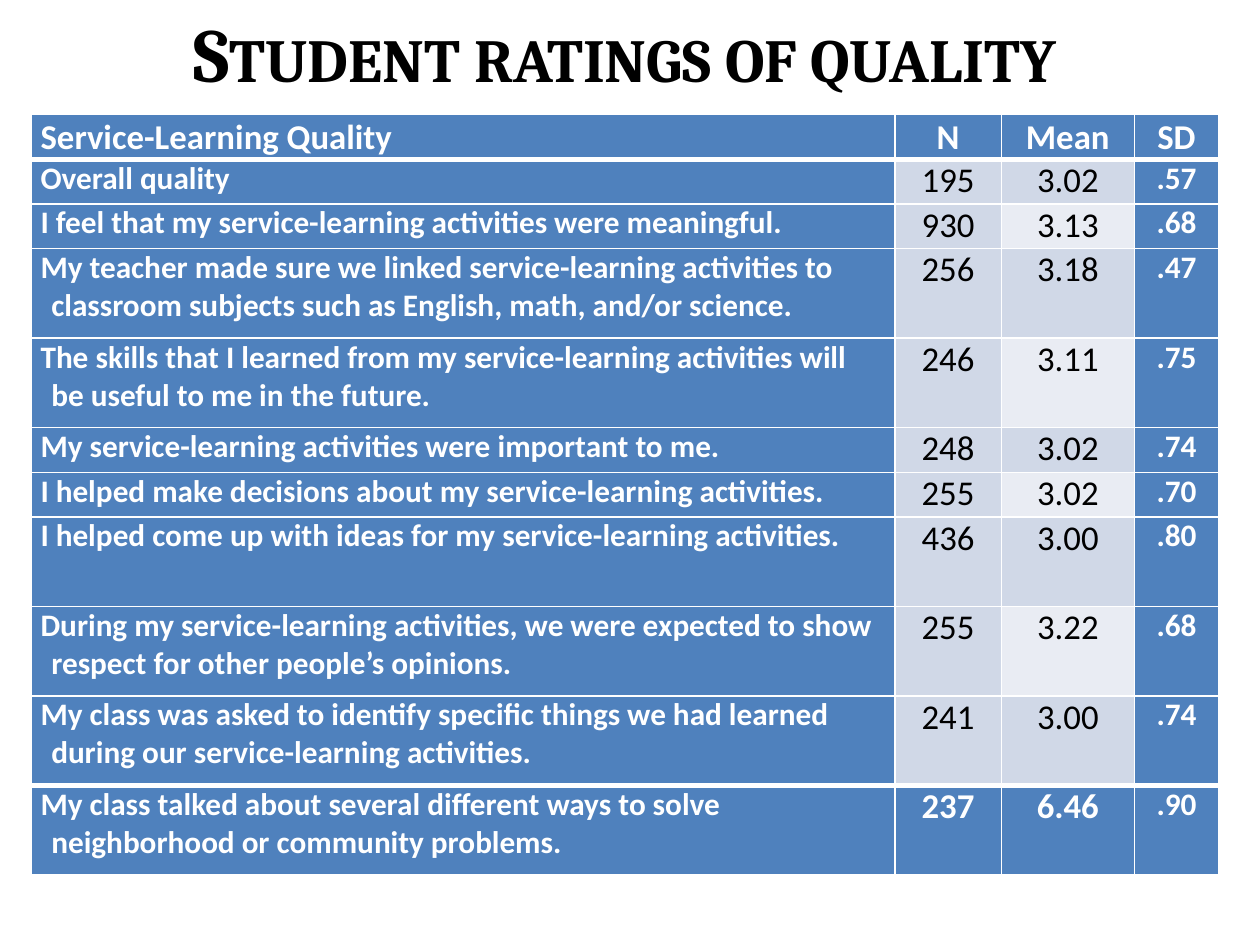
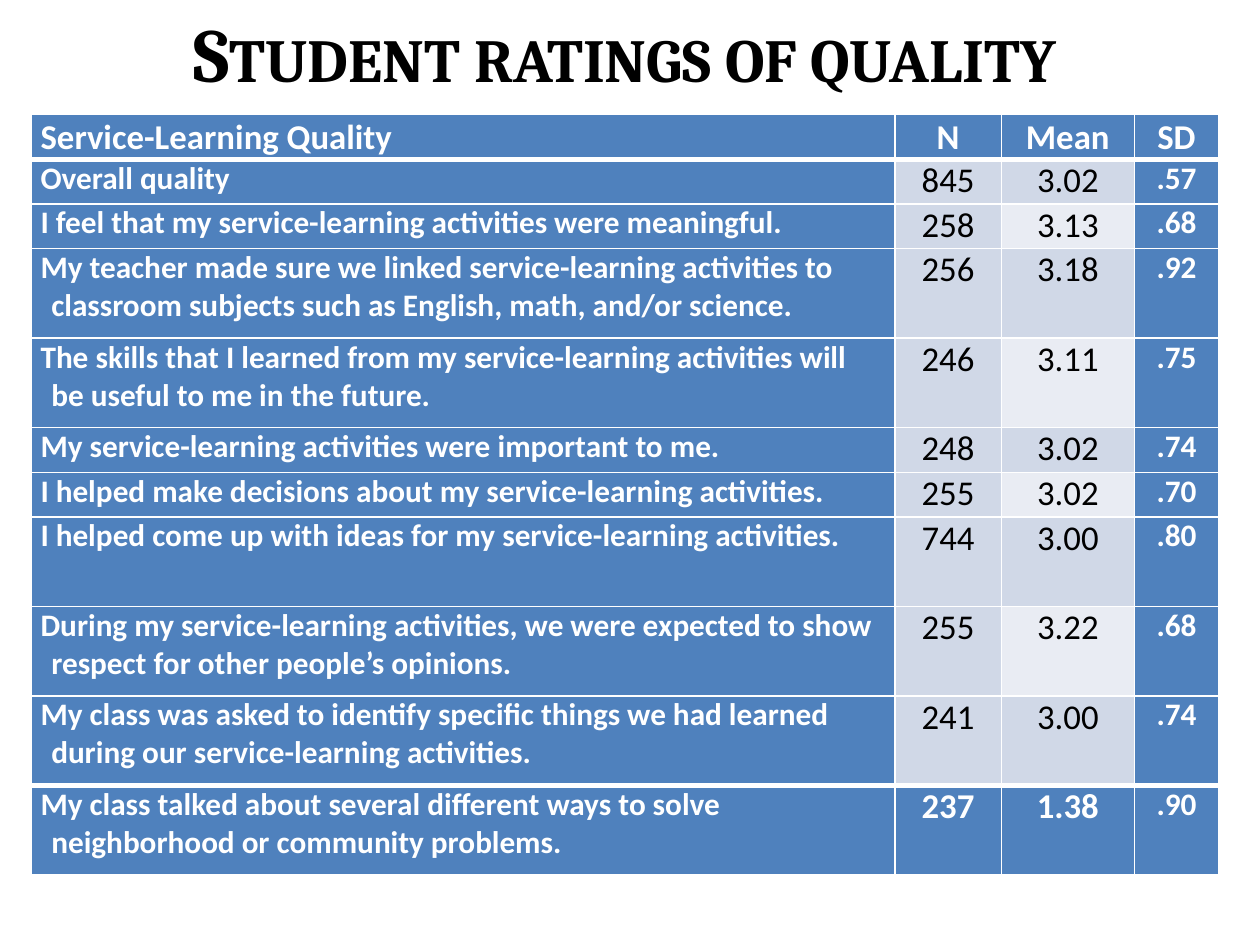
195: 195 -> 845
930: 930 -> 258
.47: .47 -> .92
436: 436 -> 744
6.46: 6.46 -> 1.38
